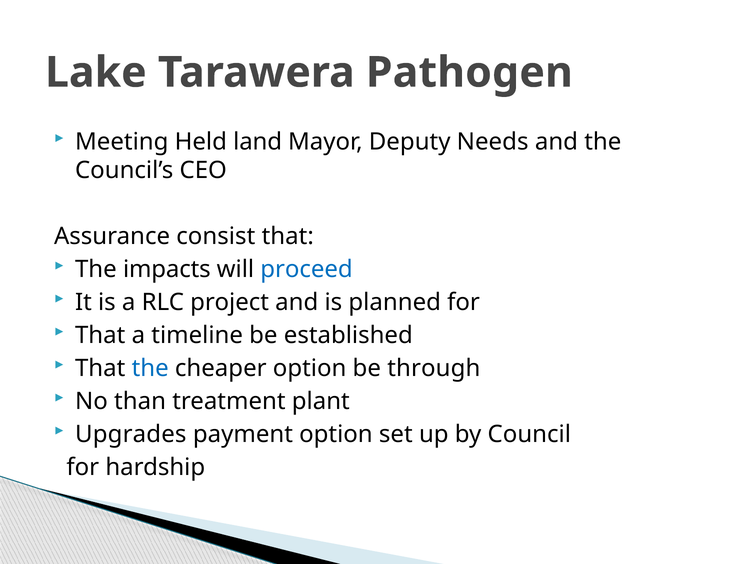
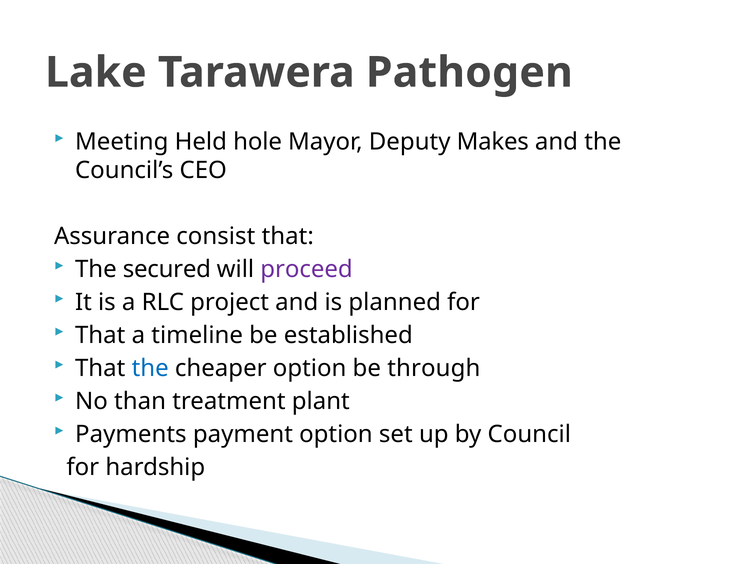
land: land -> hole
Needs: Needs -> Makes
impacts: impacts -> secured
proceed colour: blue -> purple
Upgrades: Upgrades -> Payments
